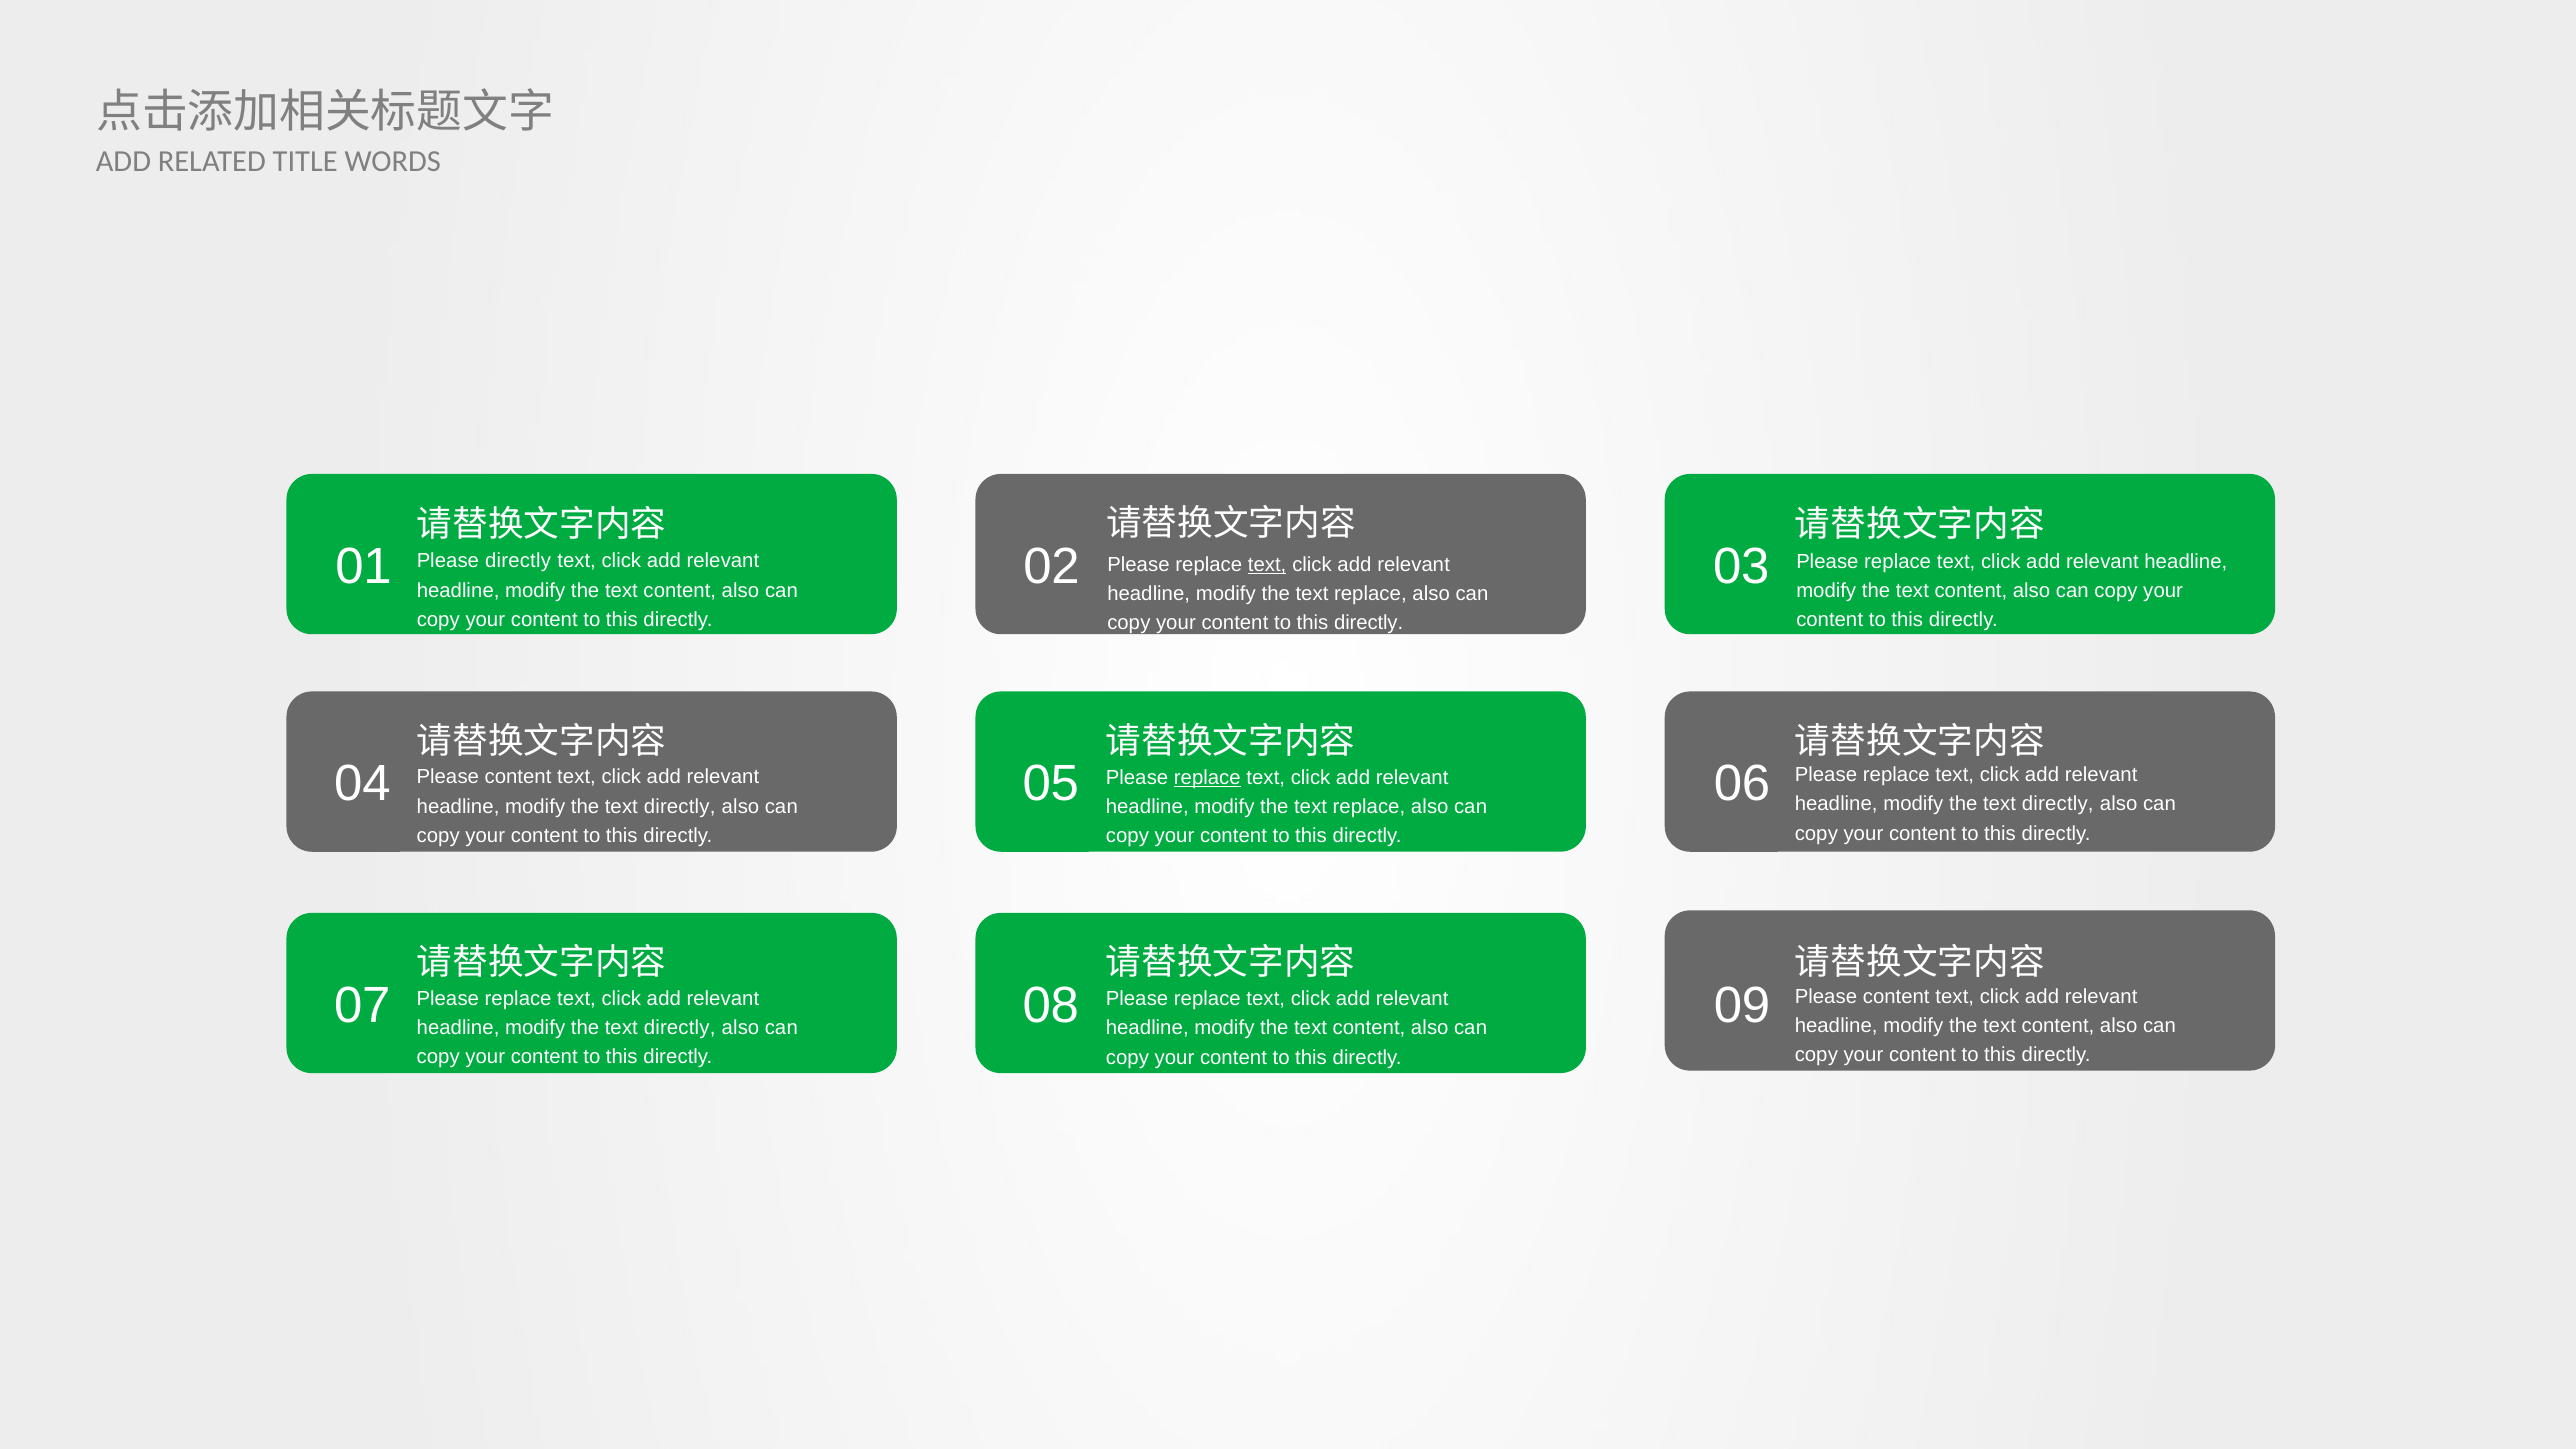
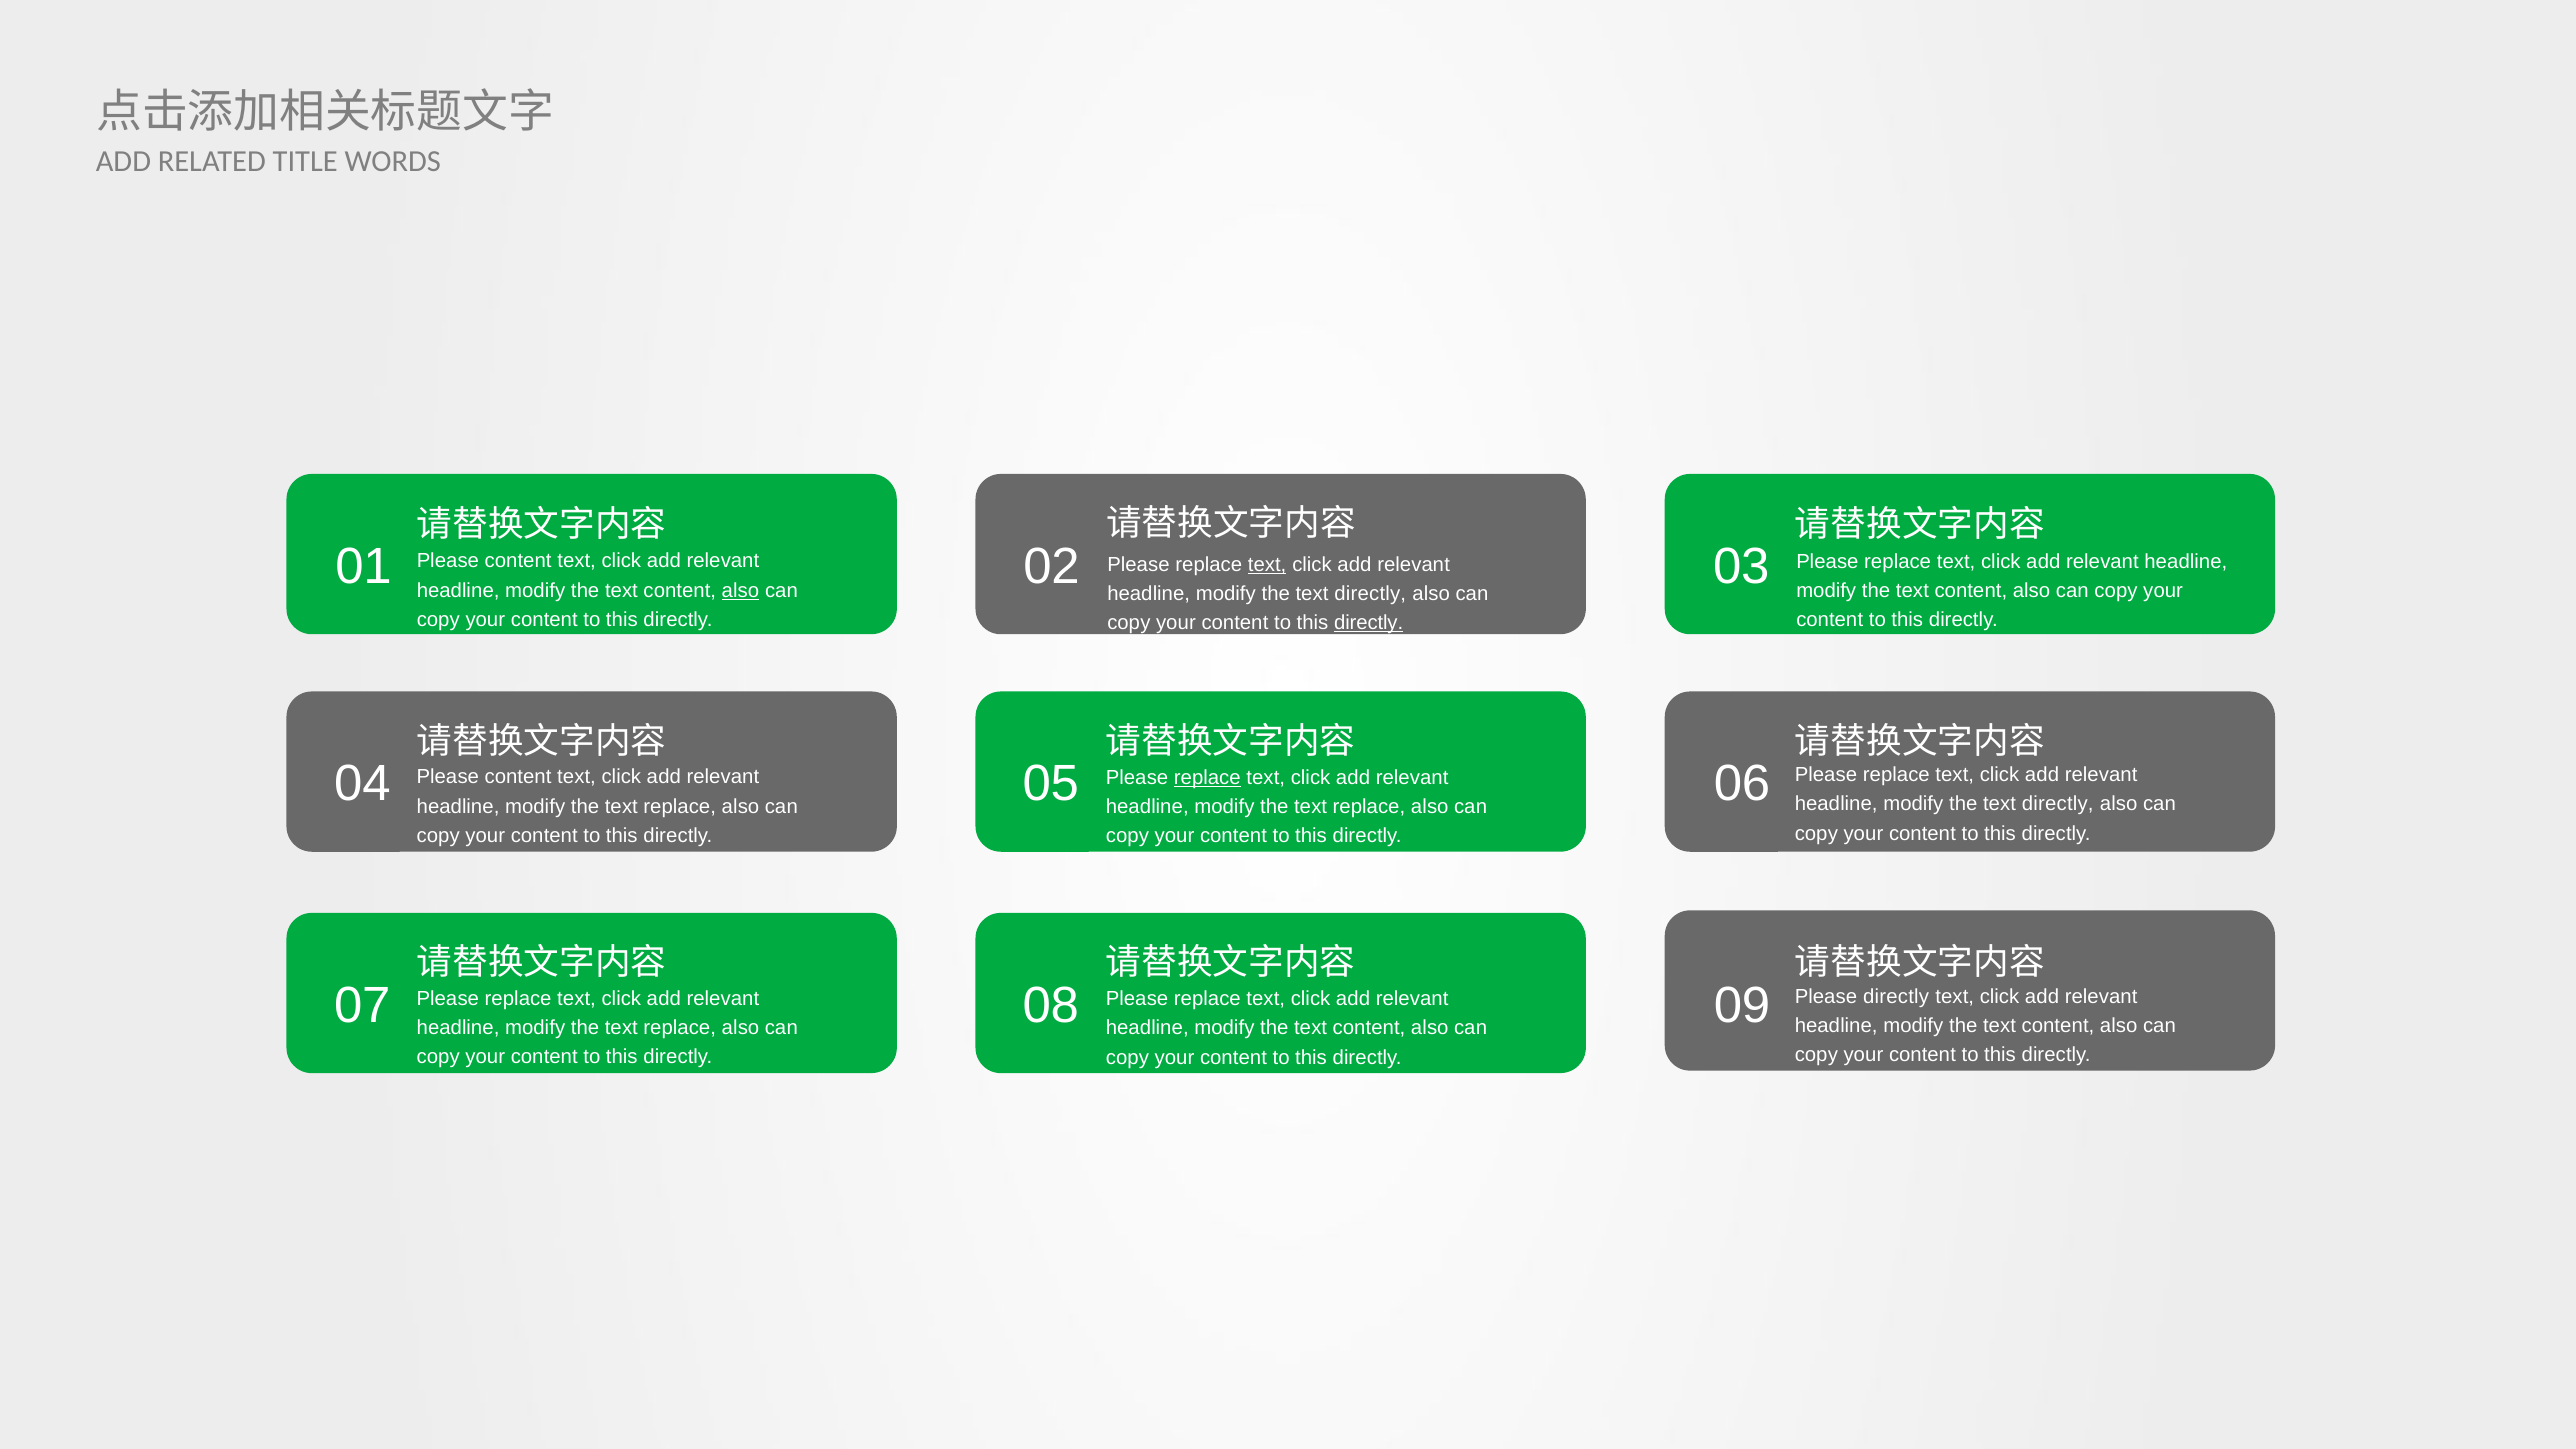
directly at (518, 561): directly -> content
also at (740, 590) underline: none -> present
replace at (1370, 594): replace -> directly
directly at (1369, 623) underline: none -> present
directly at (680, 806): directly -> replace
content at (1896, 996): content -> directly
directly at (680, 1028): directly -> replace
